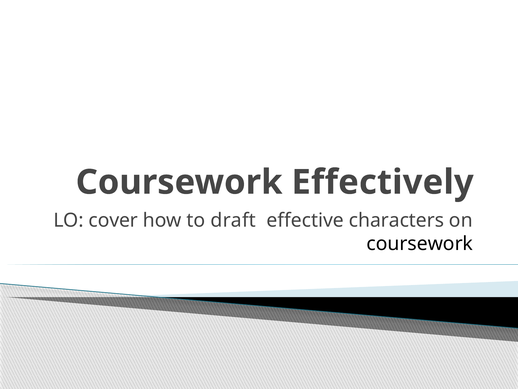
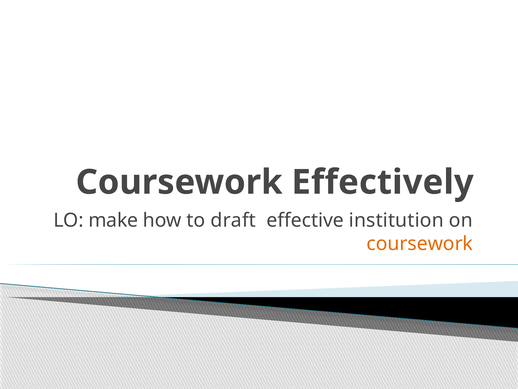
cover: cover -> make
characters: characters -> institution
coursework at (420, 243) colour: black -> orange
